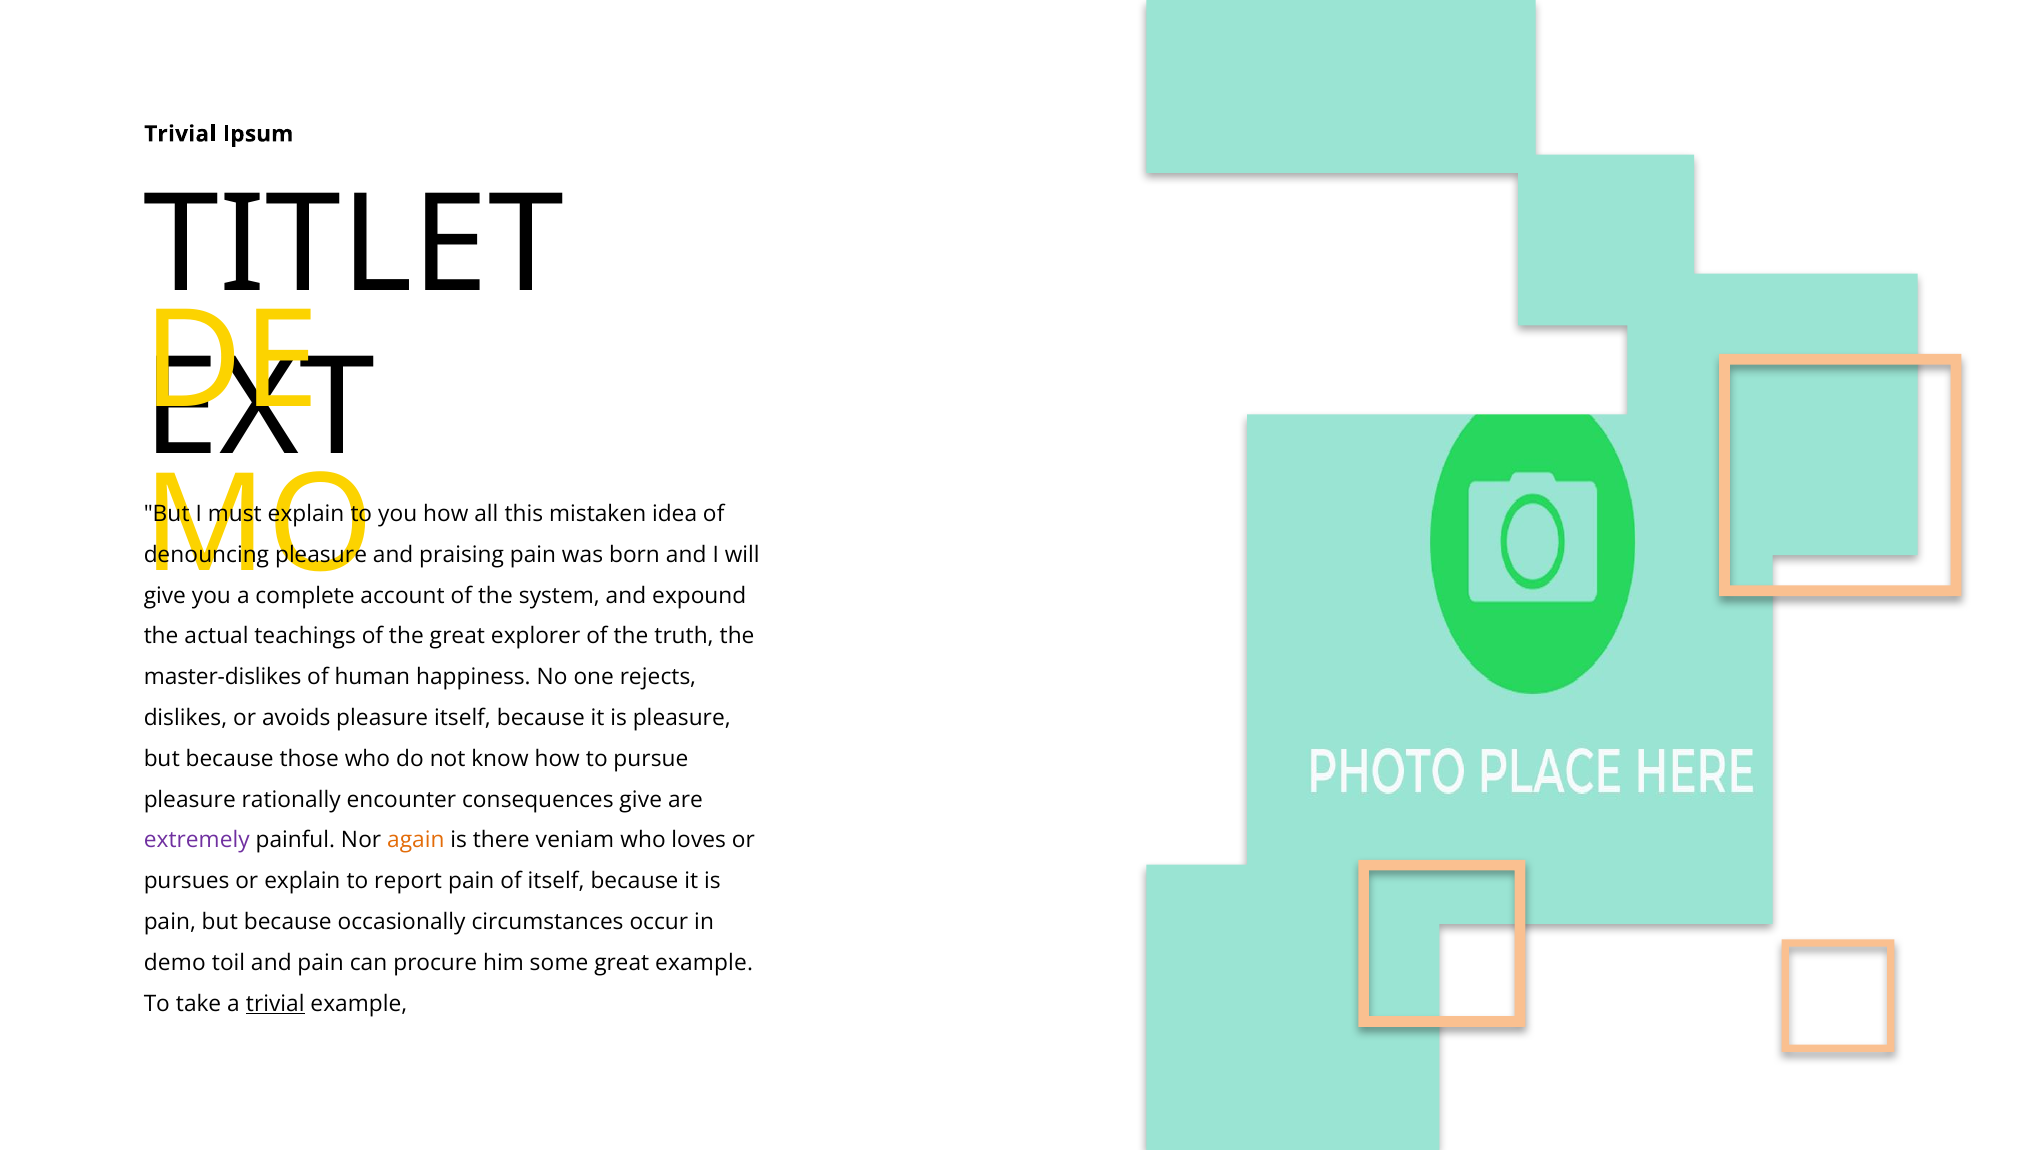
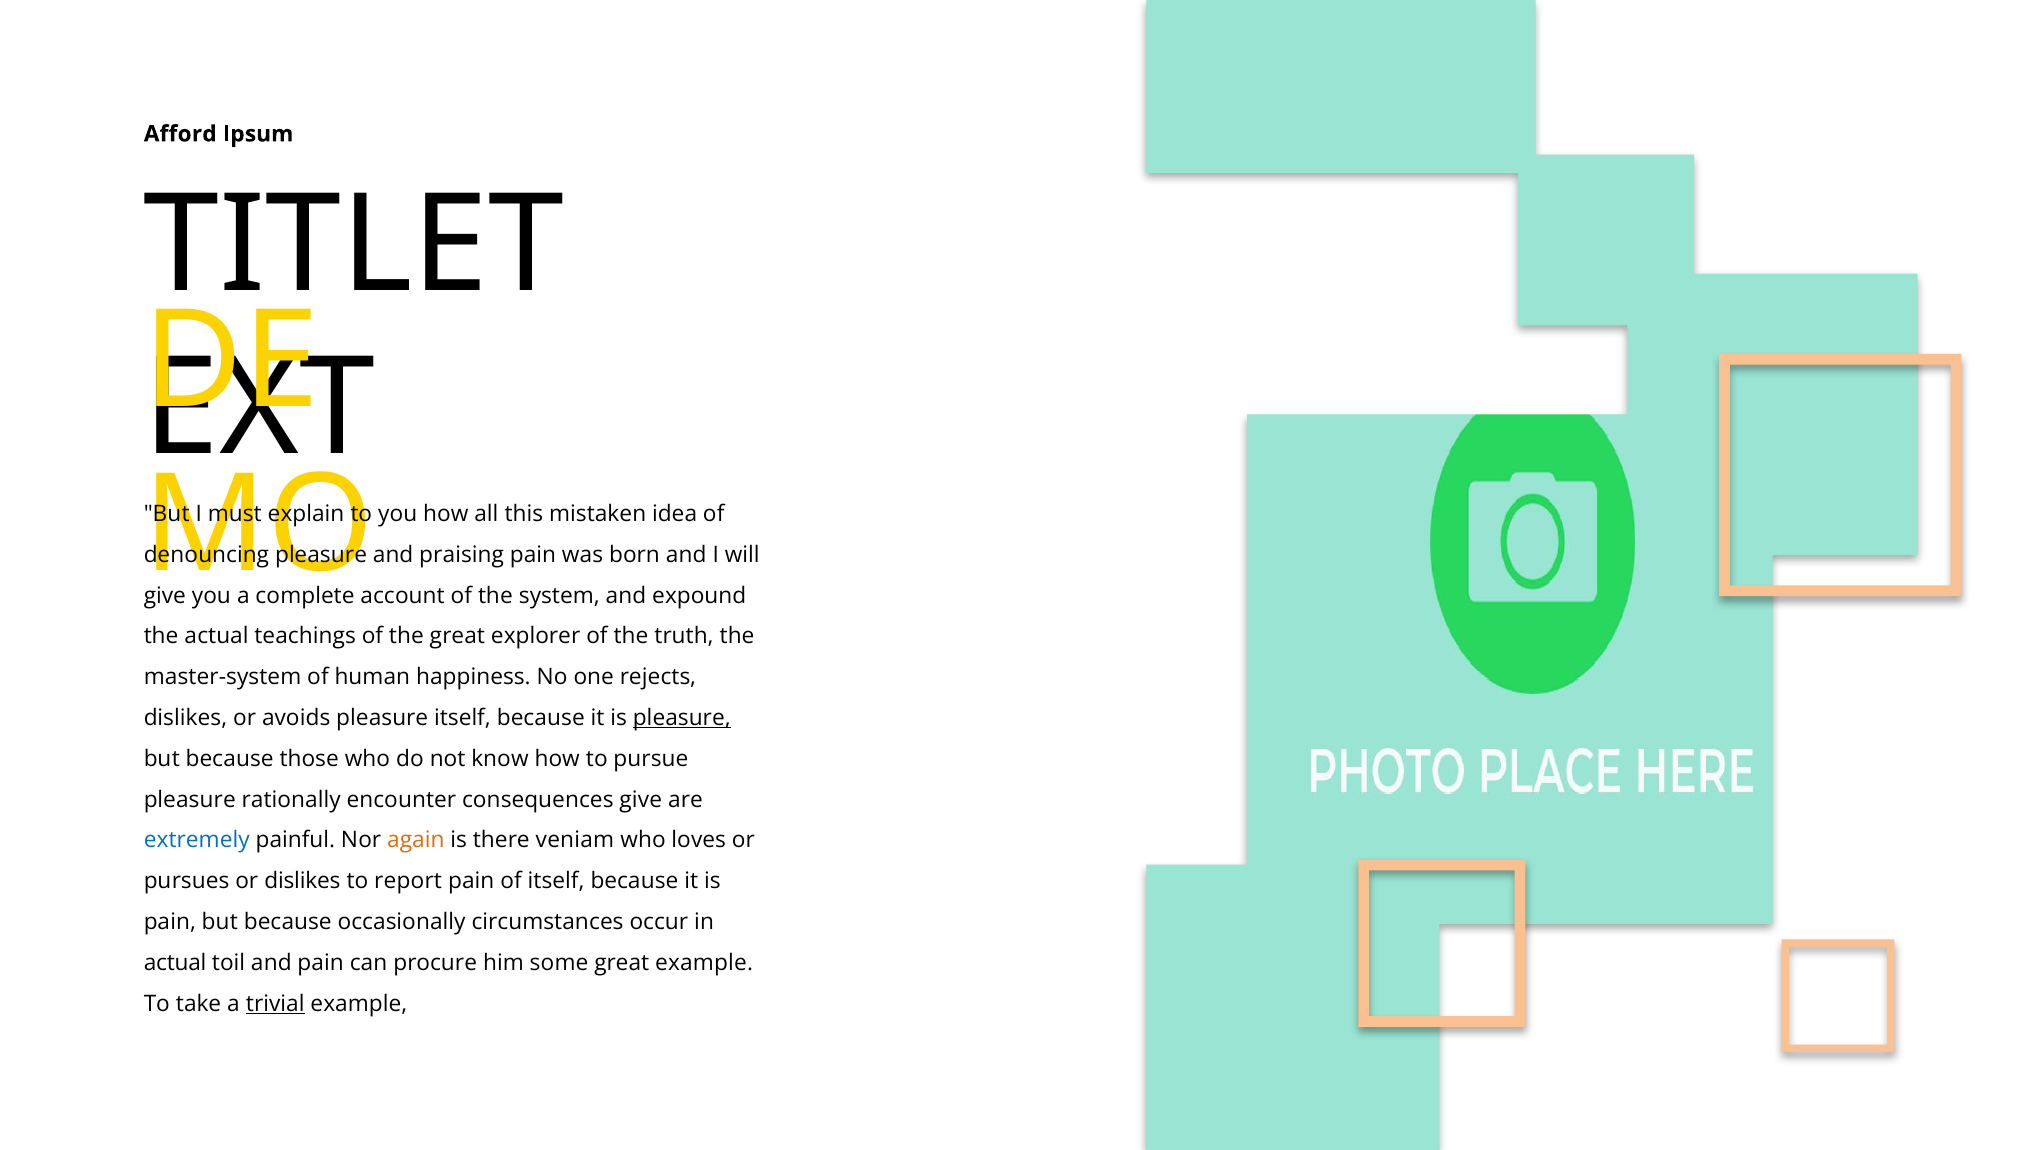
Trivial at (180, 134): Trivial -> Afford
master-dislikes: master-dislikes -> master-system
pleasure at (682, 718) underline: none -> present
extremely colour: purple -> blue
or explain: explain -> dislikes
demo at (175, 963): demo -> actual
